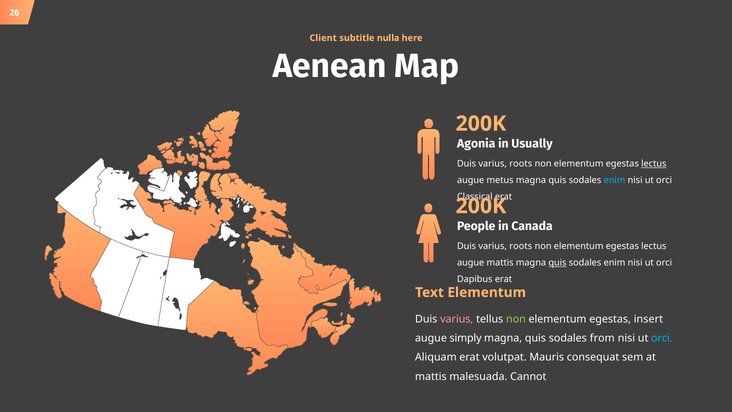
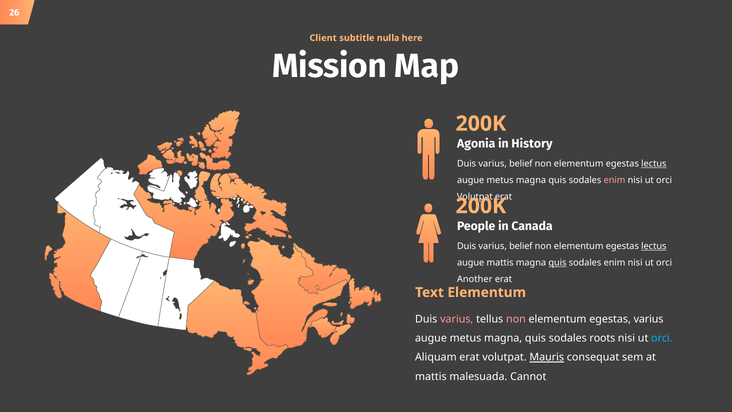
Aenean: Aenean -> Mission
Usually: Usually -> History
roots at (521, 164): roots -> belief
enim at (615, 180) colour: light blue -> pink
Classical at (475, 197): Classical -> Volutpat
roots at (521, 246): roots -> belief
lectus at (654, 246) underline: none -> present
Dapibus: Dapibus -> Another
non at (516, 319) colour: light green -> pink
egestas insert: insert -> varius
simply at (466, 338): simply -> metus
from: from -> roots
Mauris underline: none -> present
